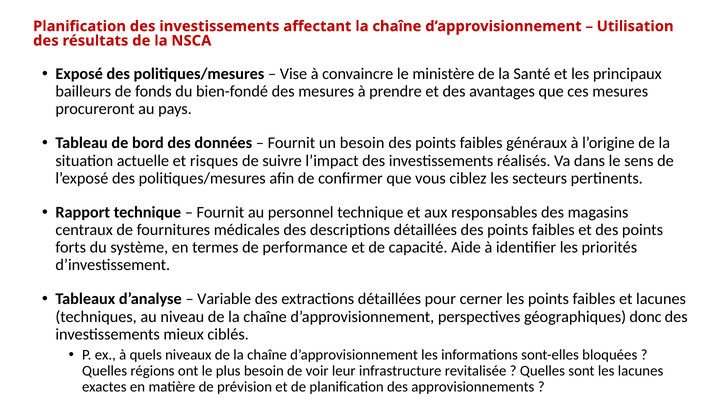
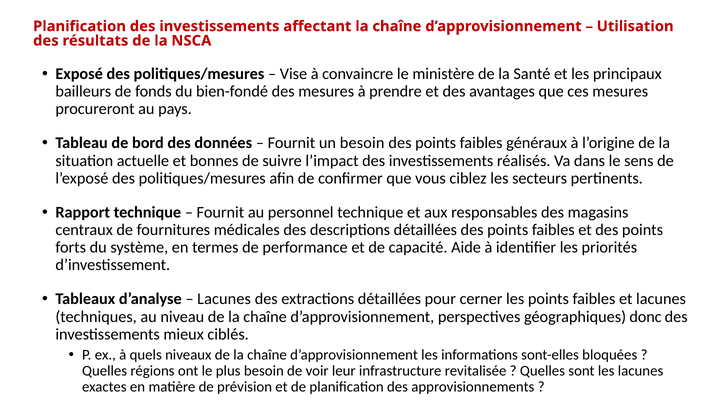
risques: risques -> bonnes
Variable at (224, 299): Variable -> Lacunes
